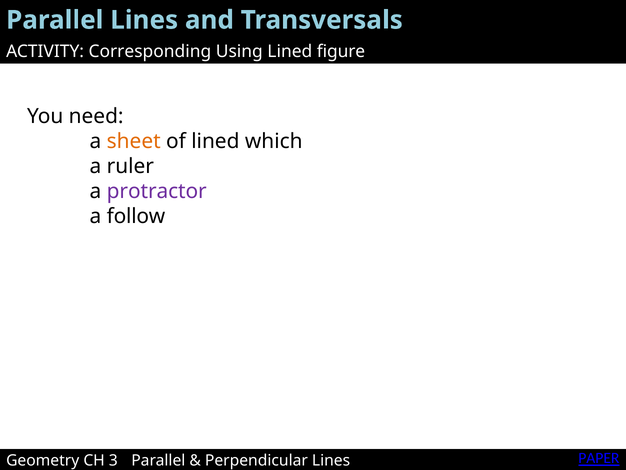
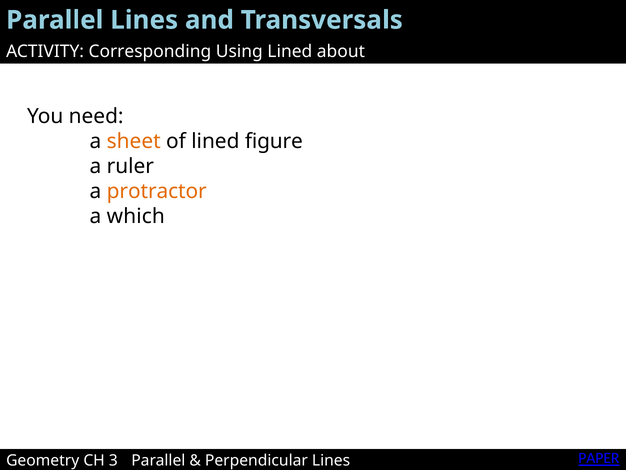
figure: figure -> about
which: which -> figure
protractor colour: purple -> orange
follow: follow -> which
